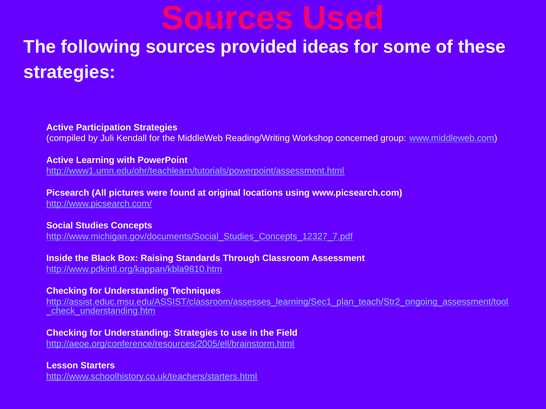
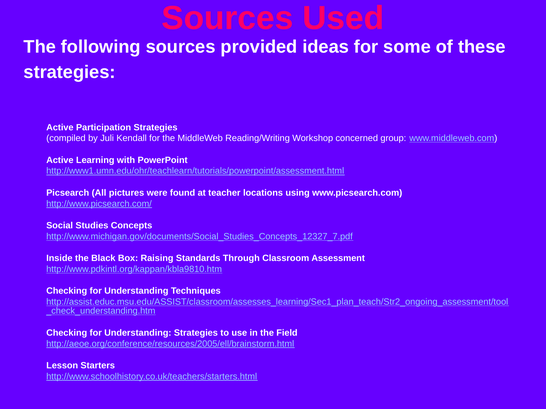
original: original -> teacher
